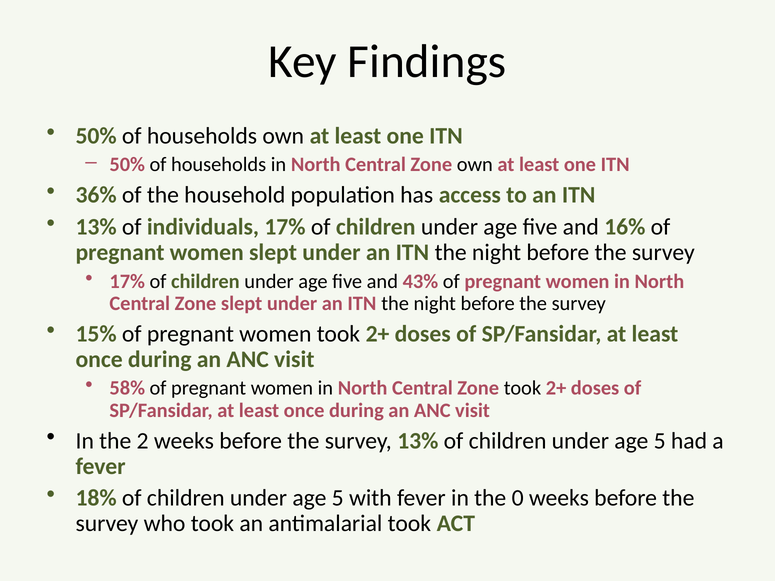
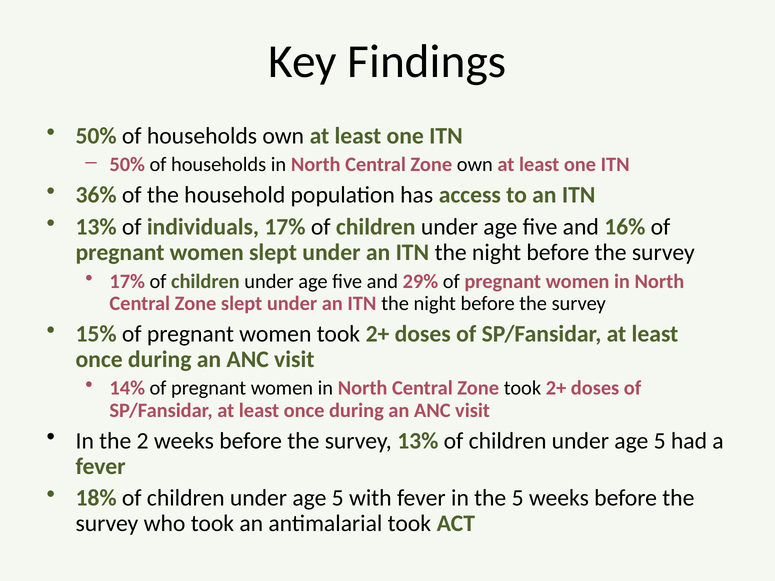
43%: 43% -> 29%
58%: 58% -> 14%
the 0: 0 -> 5
